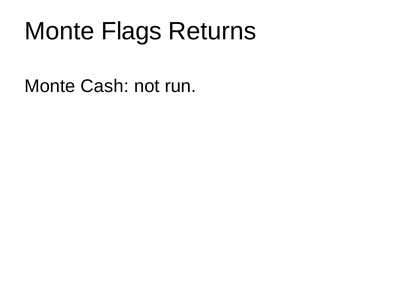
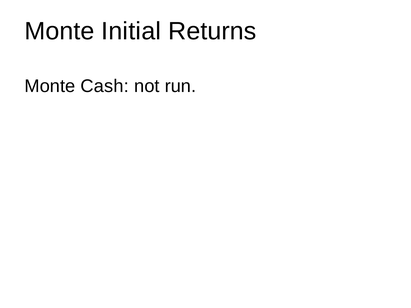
Flags: Flags -> Initial
